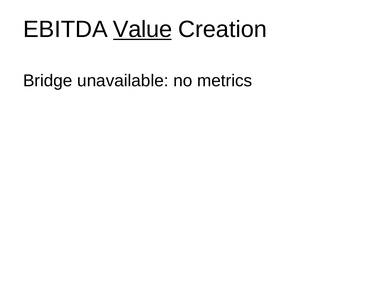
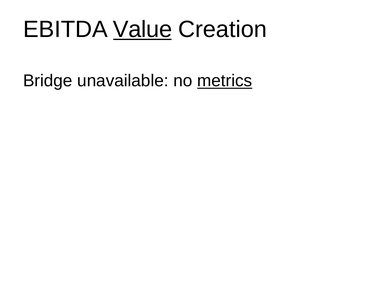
metrics underline: none -> present
